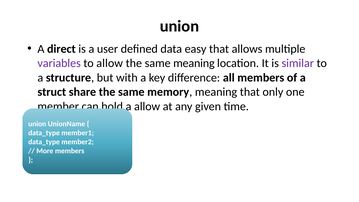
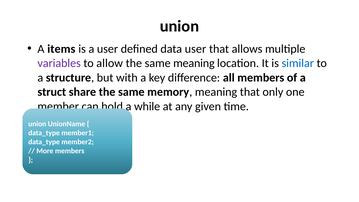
direct: direct -> items
data easy: easy -> user
similar colour: purple -> blue
allow at (147, 106): allow -> while
